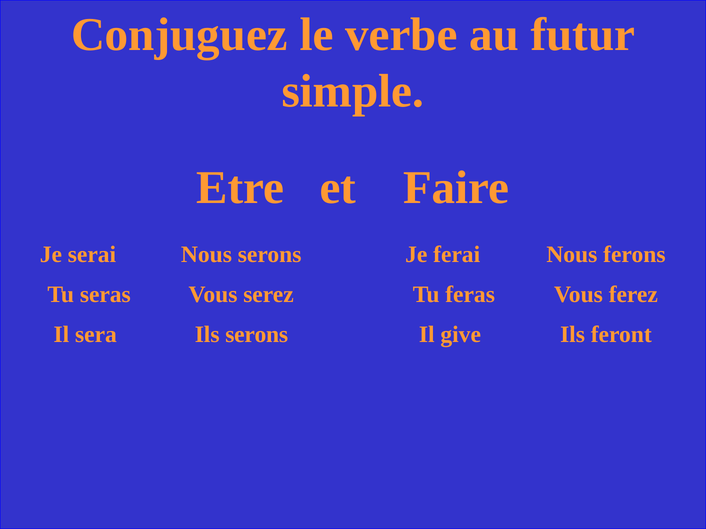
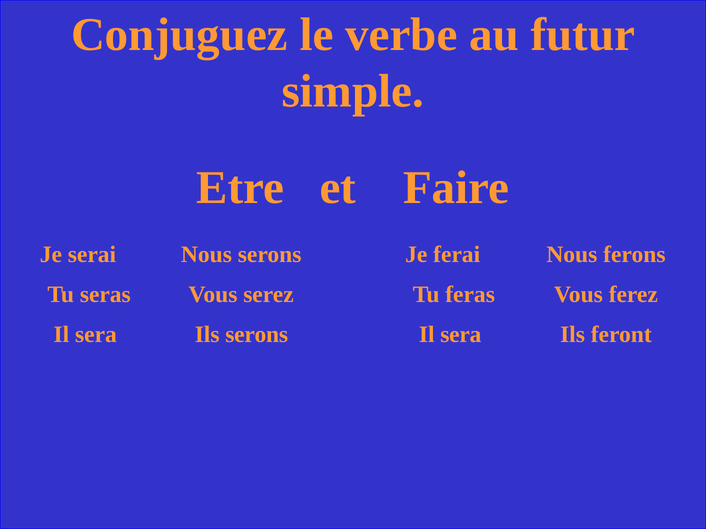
give at (461, 335): give -> sera
